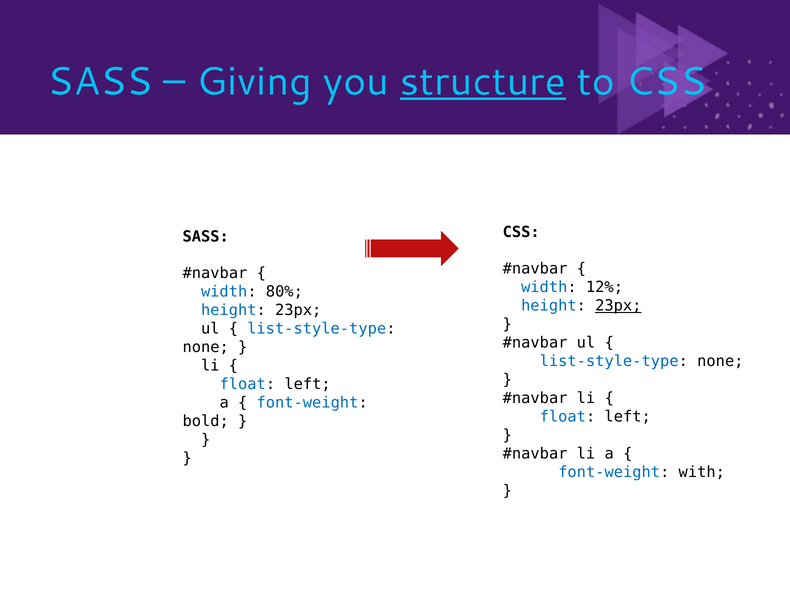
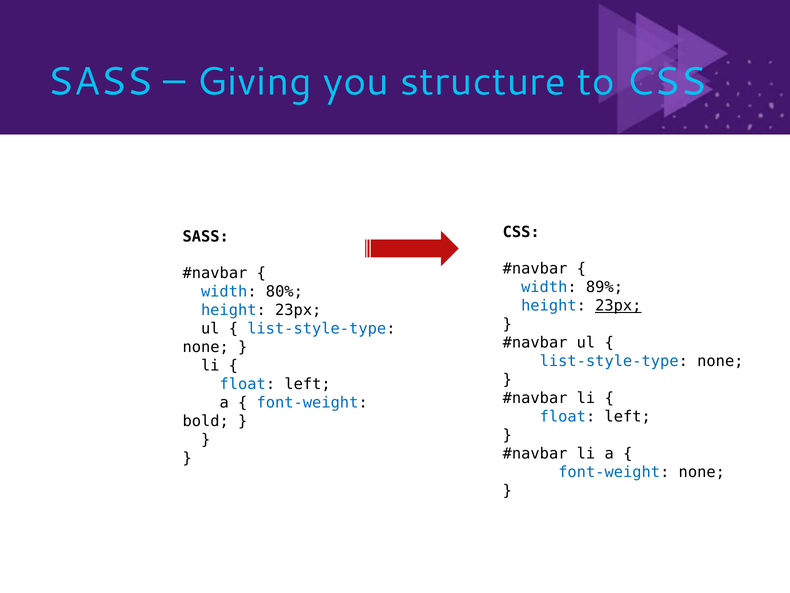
structure underline: present -> none
12%: 12% -> 89%
font-weight with: with -> none
